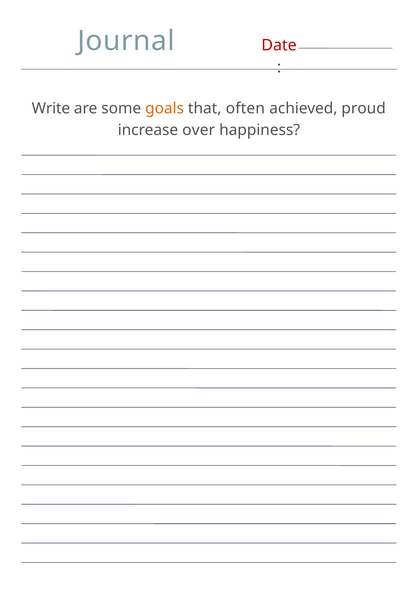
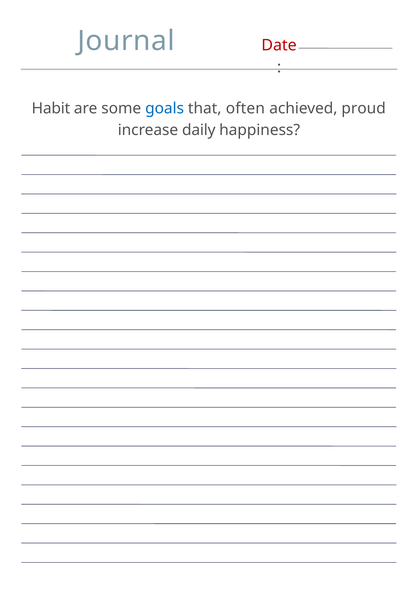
Write: Write -> Habit
goals colour: orange -> blue
over: over -> daily
